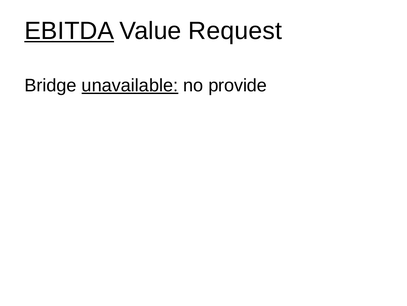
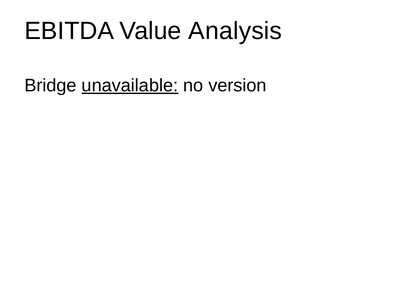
EBITDA underline: present -> none
Request: Request -> Analysis
provide: provide -> version
